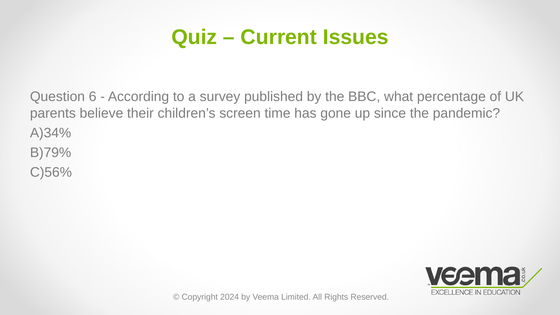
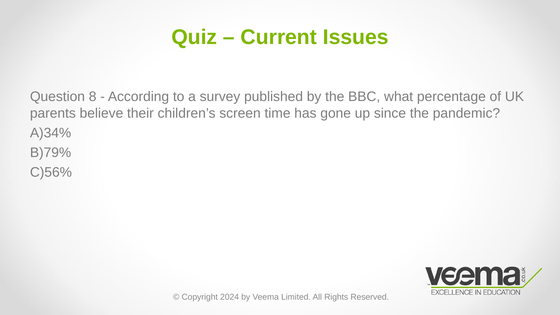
6: 6 -> 8
